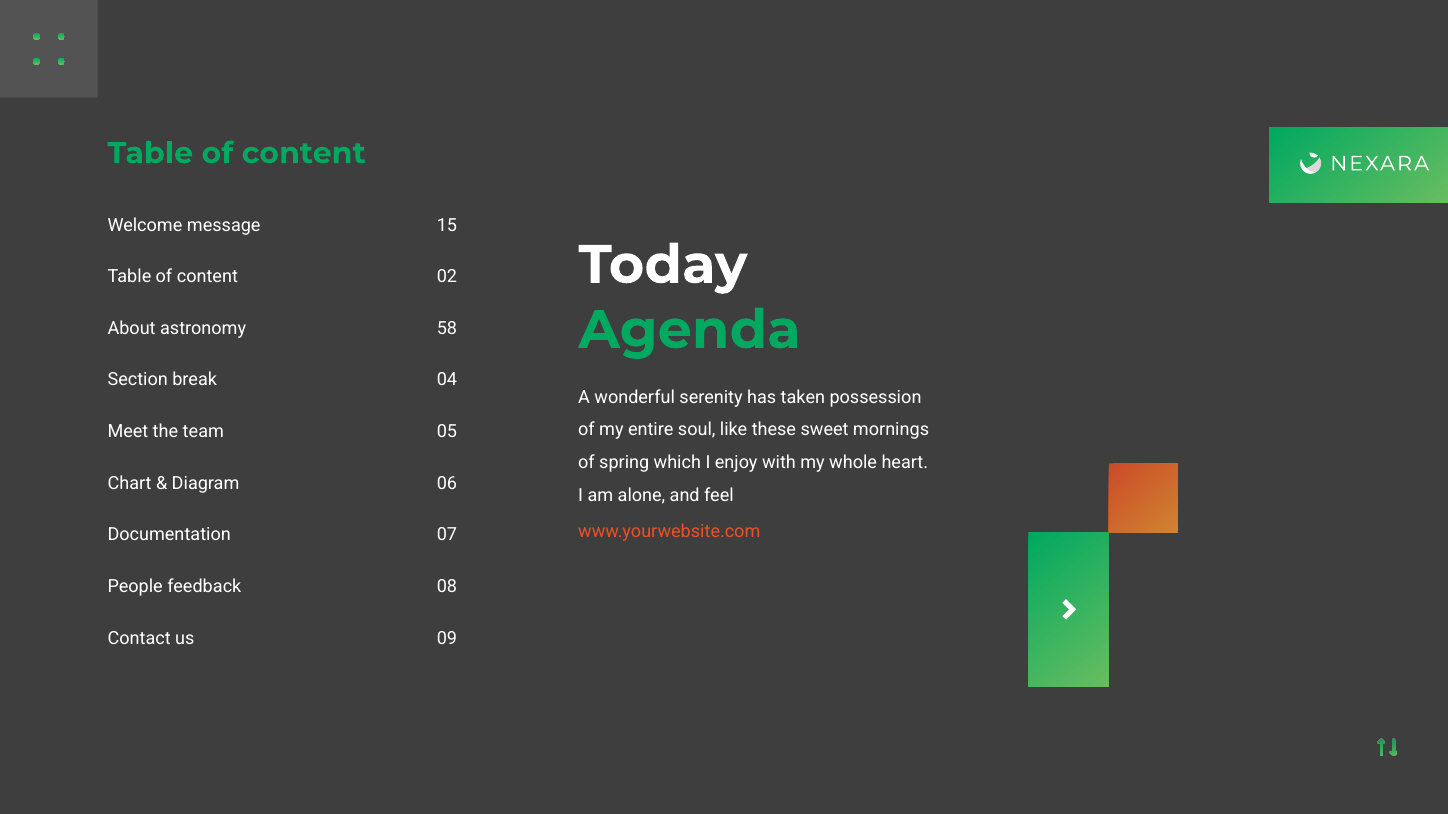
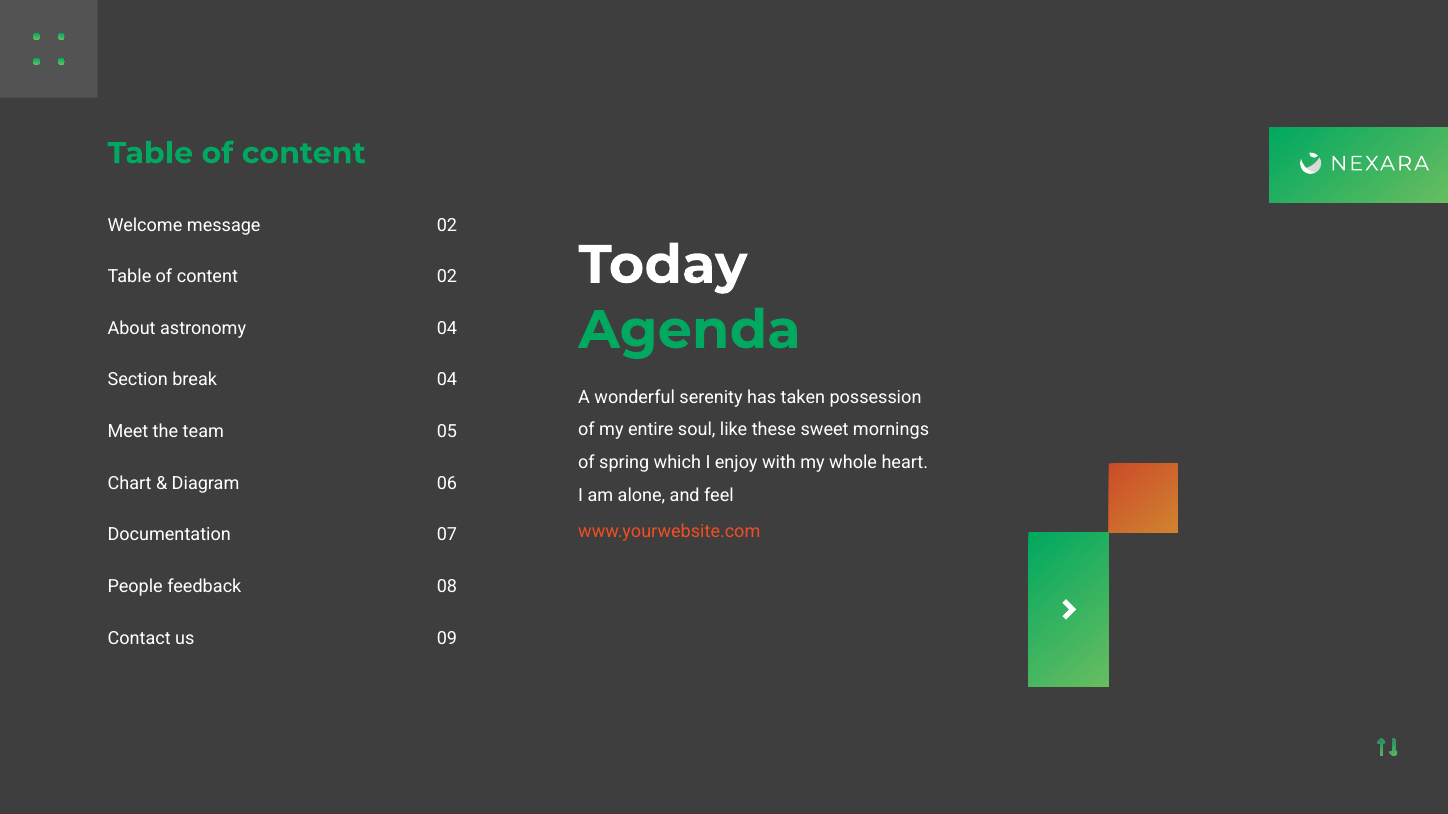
message 15: 15 -> 02
astronomy 58: 58 -> 04
